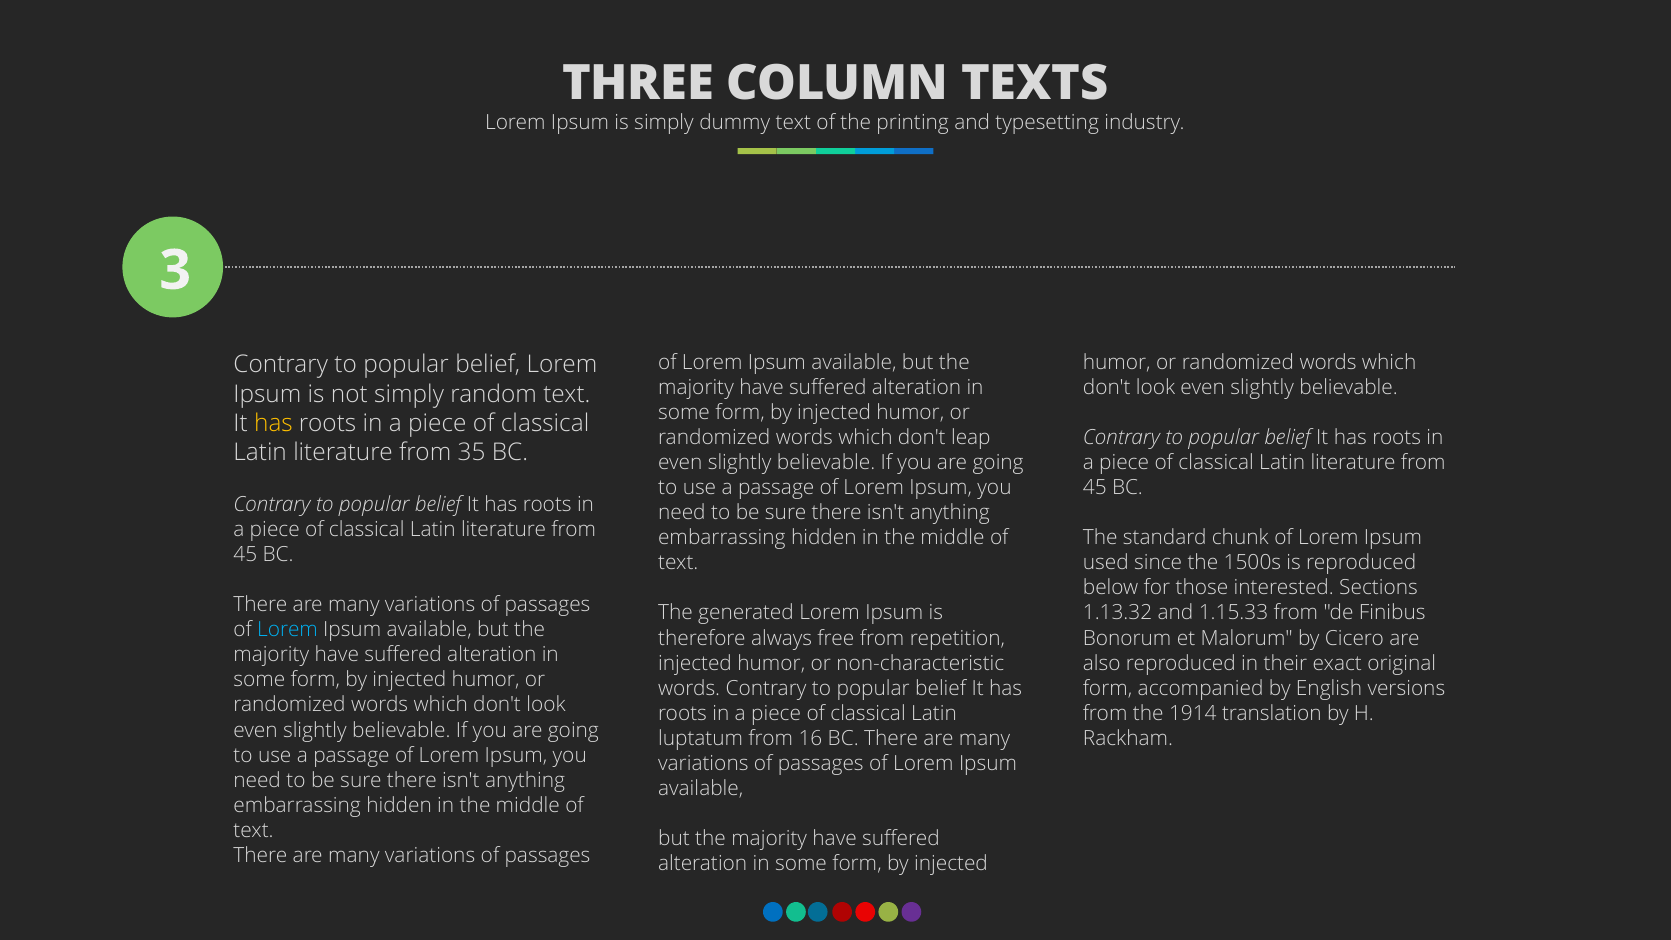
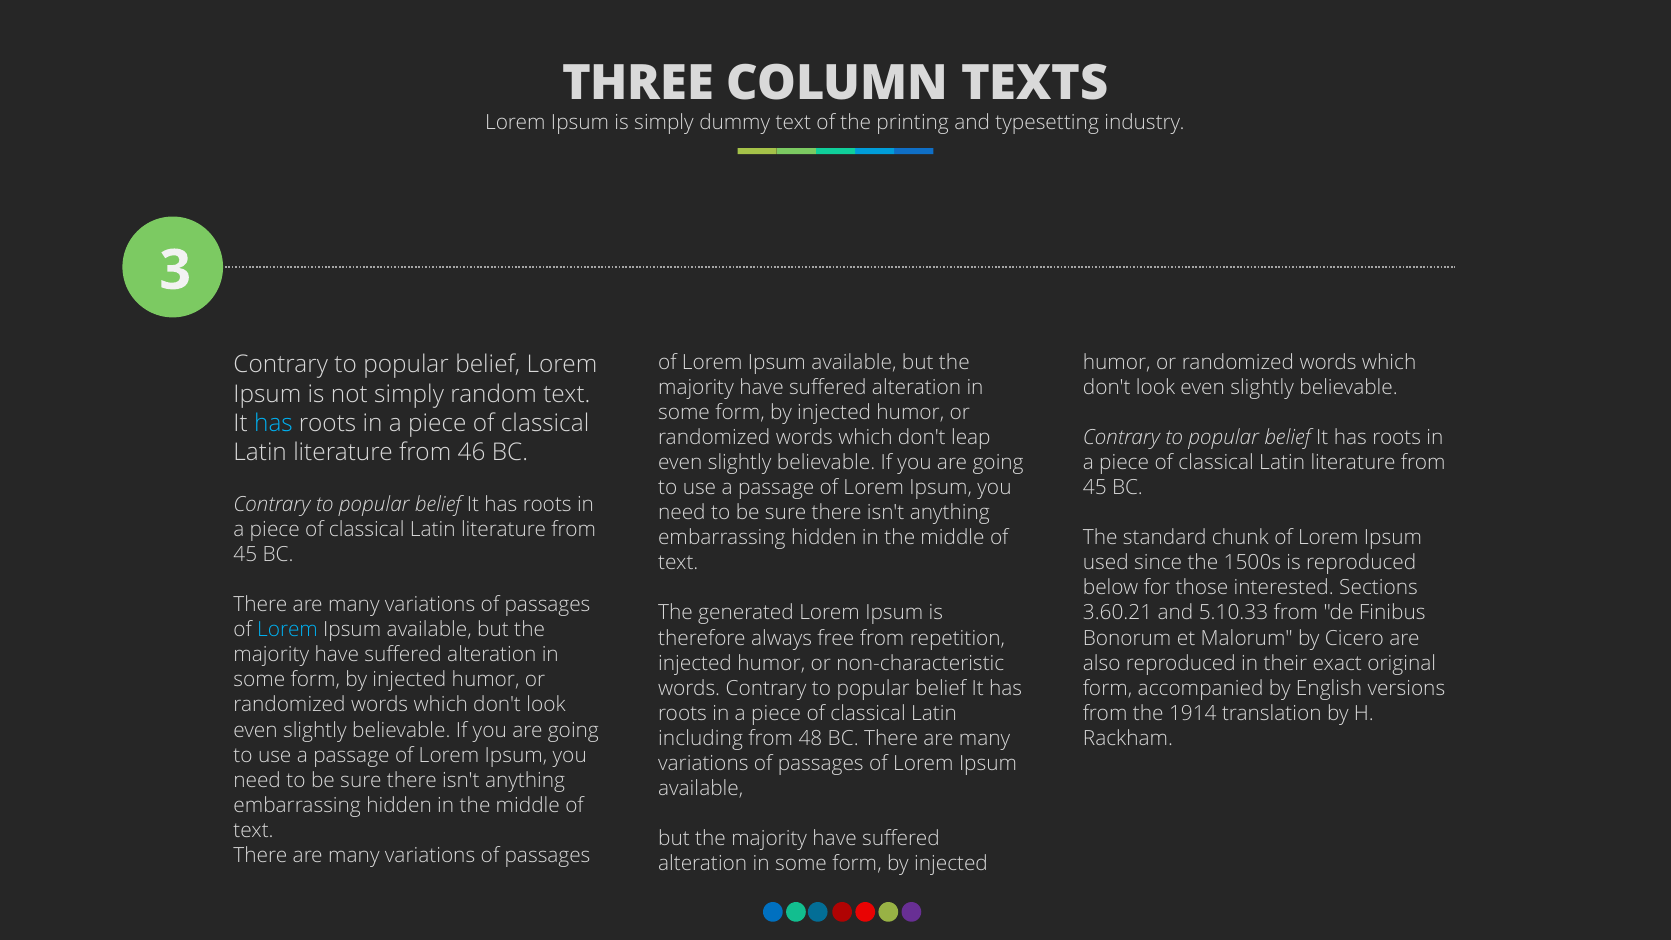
has at (273, 423) colour: yellow -> light blue
35: 35 -> 46
1.13.32: 1.13.32 -> 3.60.21
1.15.33: 1.15.33 -> 5.10.33
luptatum: luptatum -> including
16: 16 -> 48
